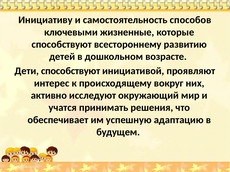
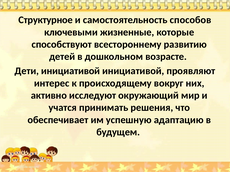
Инициативу: Инициативу -> Структурное
Дети способствуют: способствуют -> инициативой
